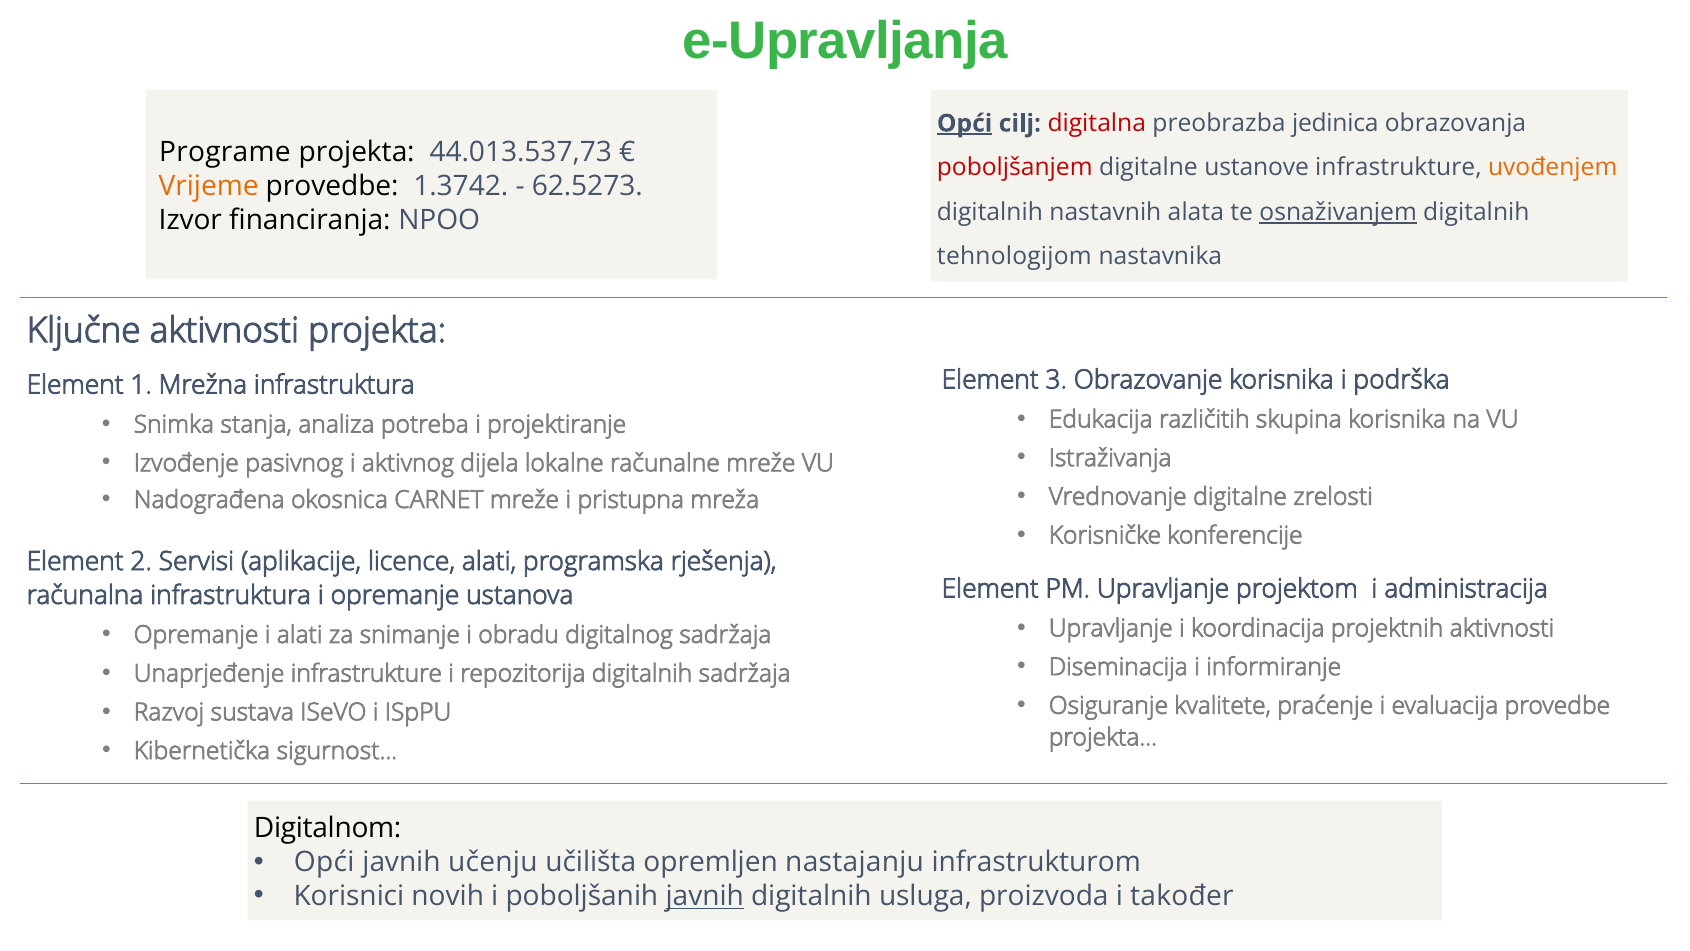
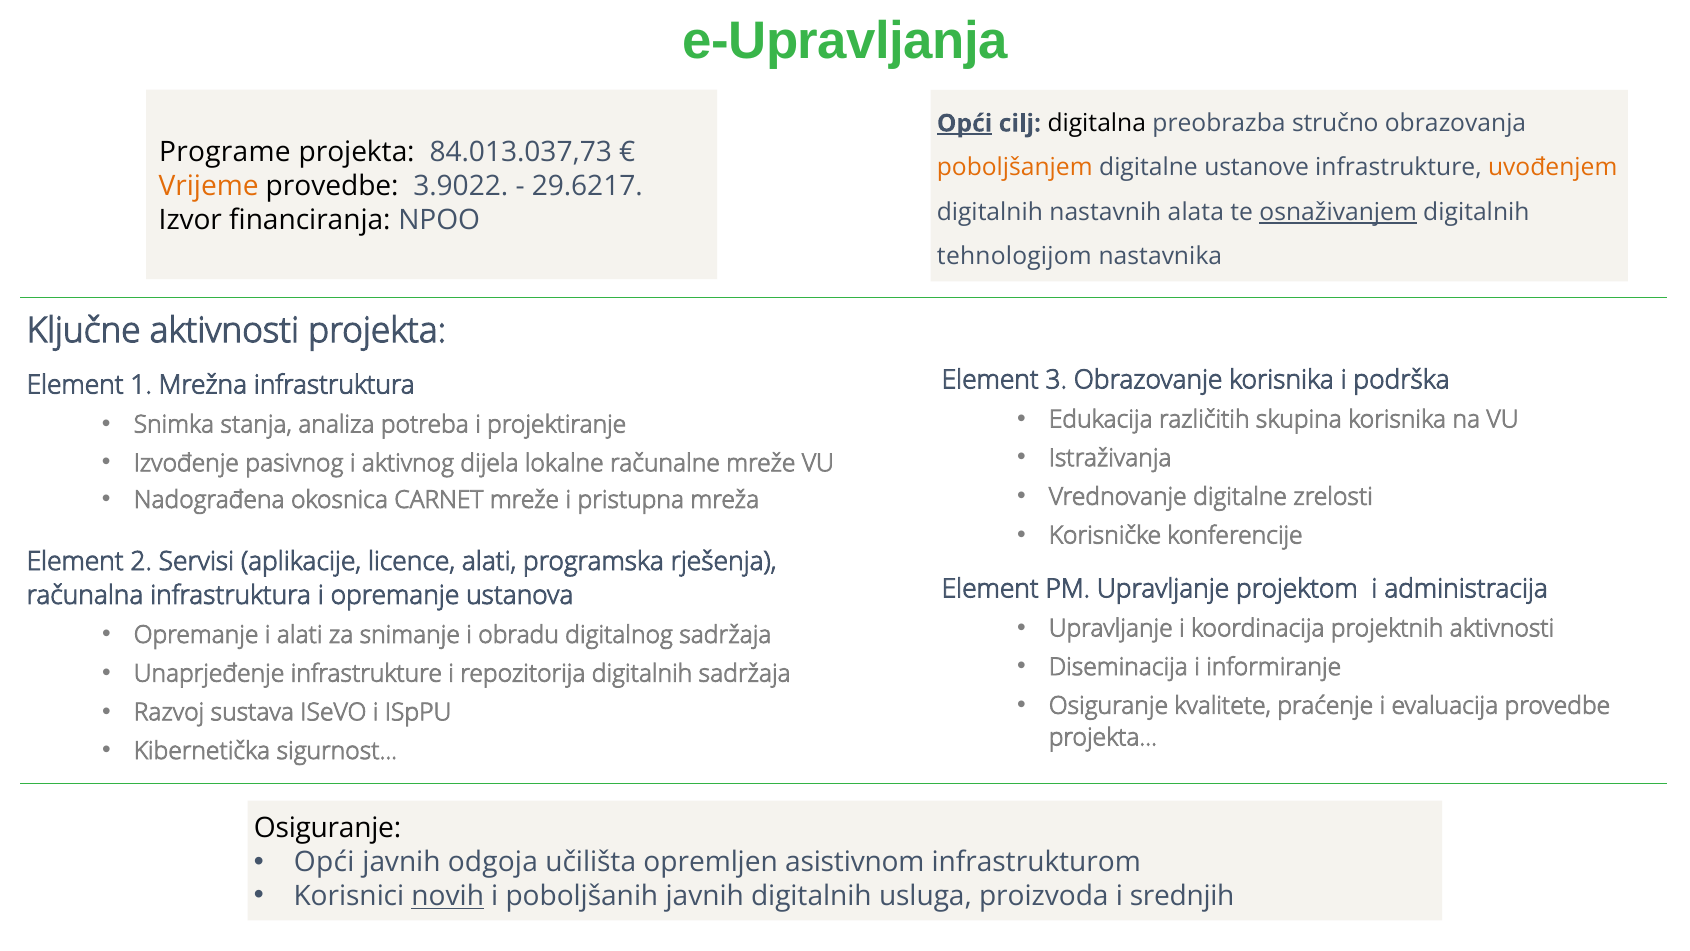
digitalna colour: red -> black
jedinica: jedinica -> stručno
44.013.537,73: 44.013.537,73 -> 84.013.037,73
poboljšanjem colour: red -> orange
1.3742: 1.3742 -> 3.9022
62.5273: 62.5273 -> 29.6217
Digitalnom at (328, 828): Digitalnom -> Osiguranje
učenju: učenju -> odgoja
nastajanju: nastajanju -> asistivnom
novih underline: none -> present
javnih at (705, 896) underline: present -> none
također: također -> srednjih
